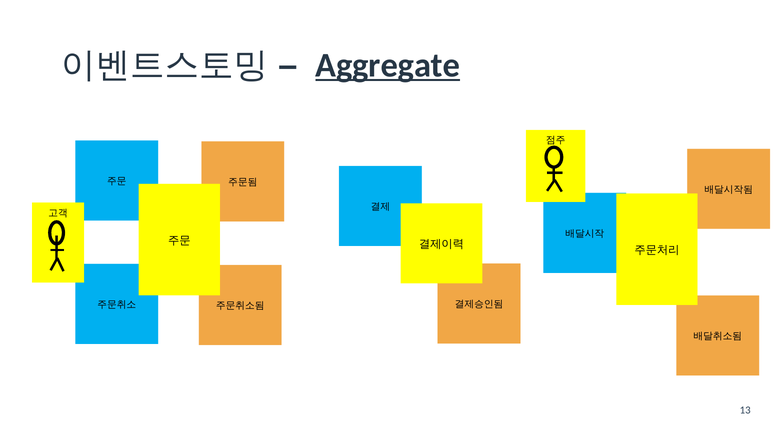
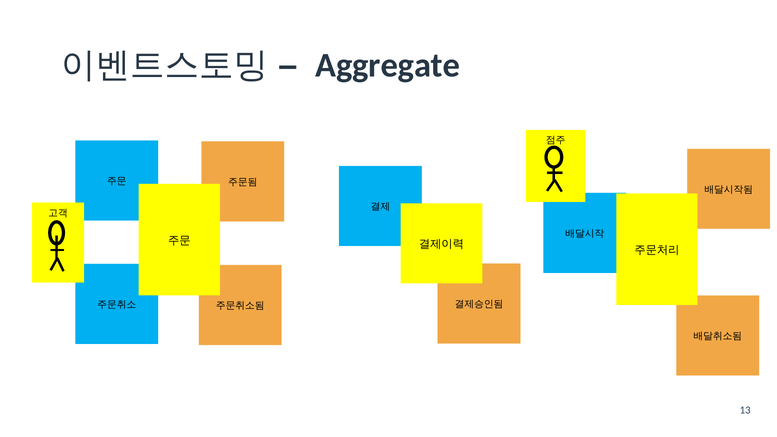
Aggregate underline: present -> none
